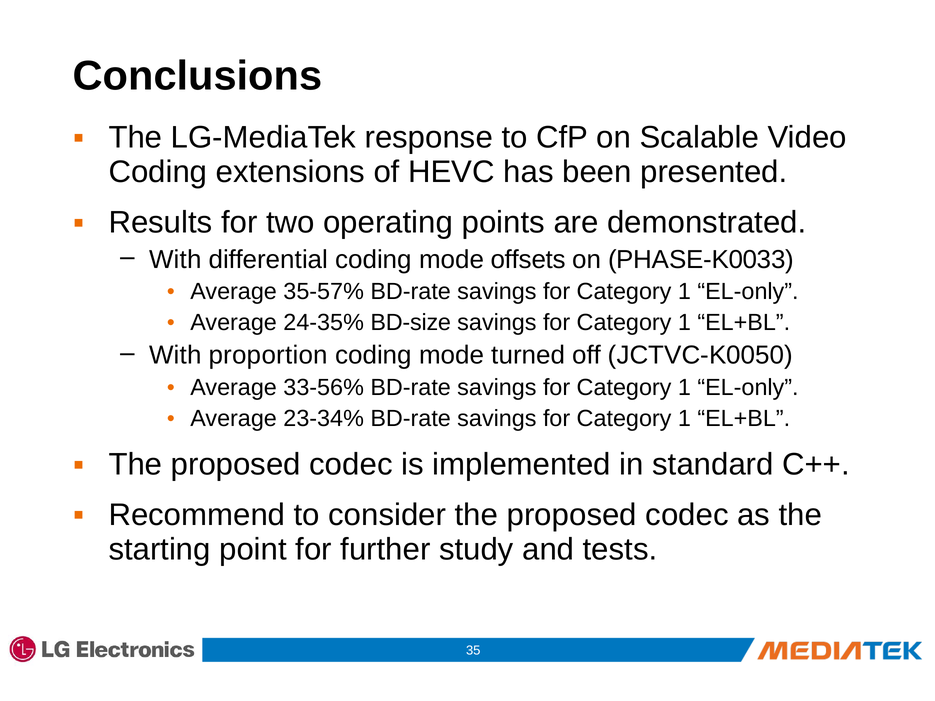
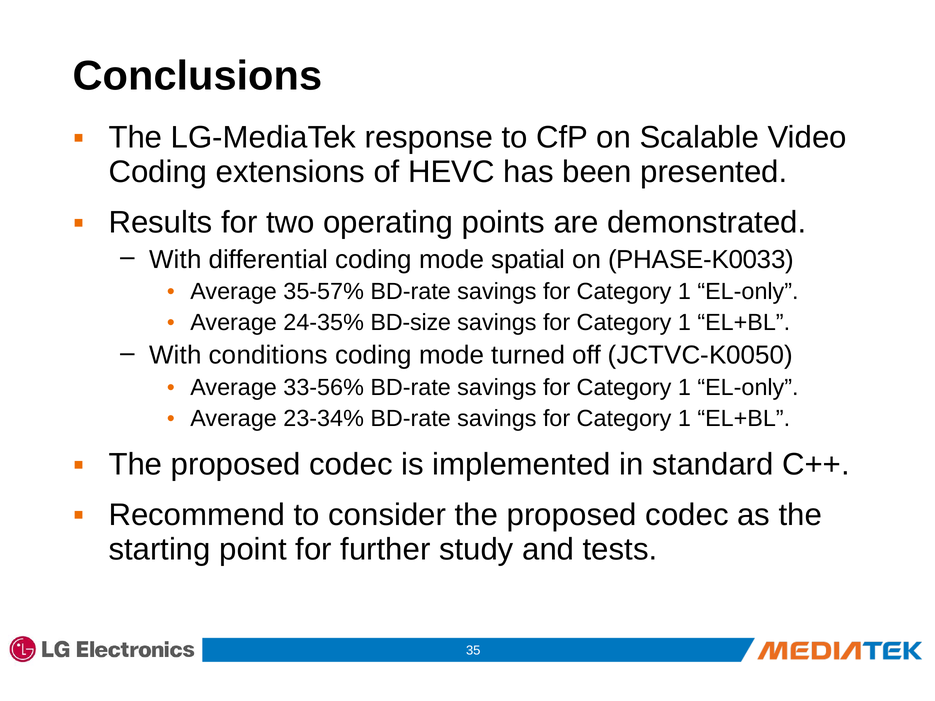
offsets: offsets -> spatial
proportion: proportion -> conditions
